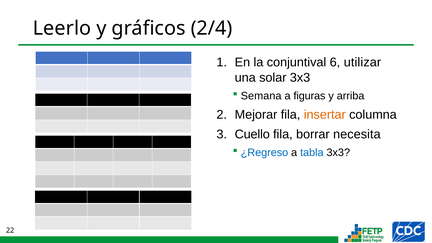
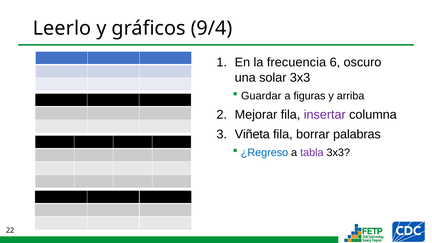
2/4: 2/4 -> 9/4
conjuntival: conjuntival -> frecuencia
utilizar: utilizar -> oscuro
Semana: Semana -> Guardar
insertar colour: orange -> purple
Cuello: Cuello -> Viñeta
necesita: necesita -> palabras
tabla colour: blue -> purple
